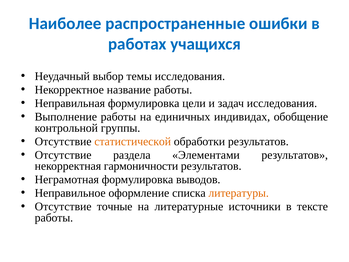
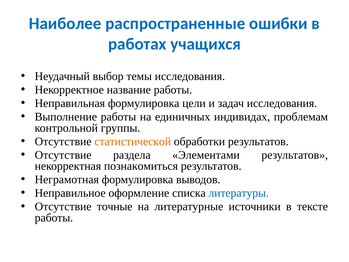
обобщение: обобщение -> проблемам
гармоничности: гармоничности -> познакомиться
литературы colour: orange -> blue
